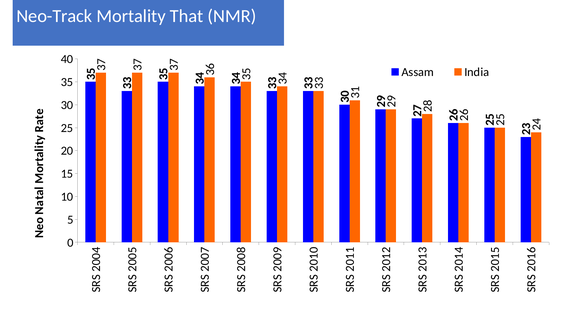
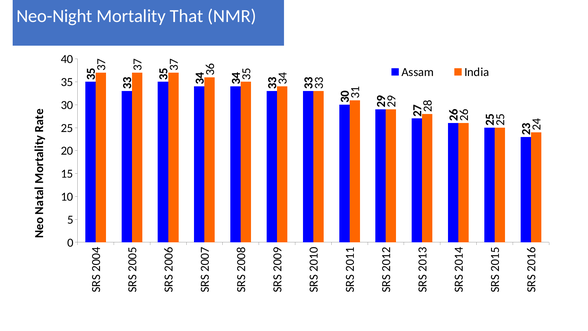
Neo-Track: Neo-Track -> Neo-Night
